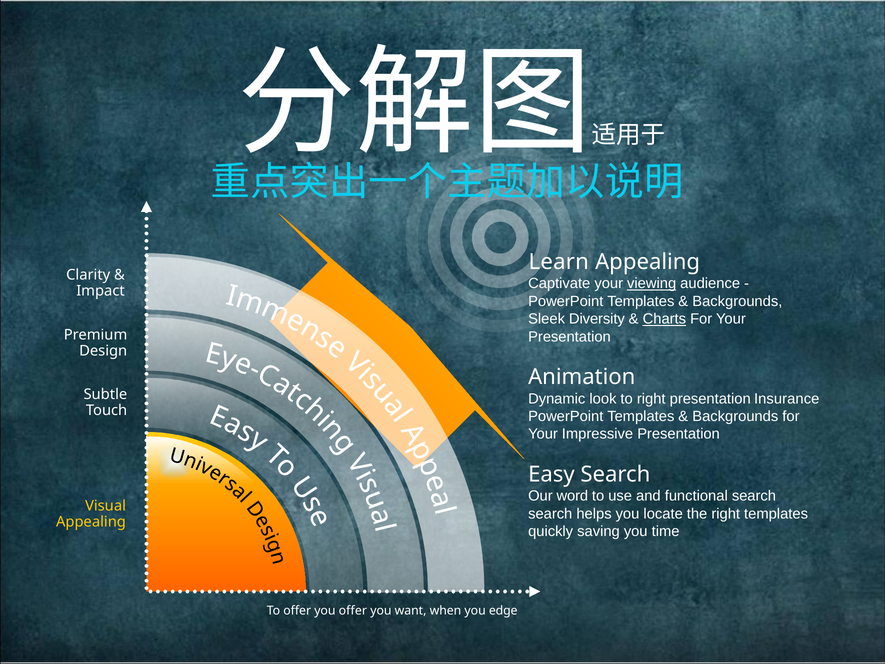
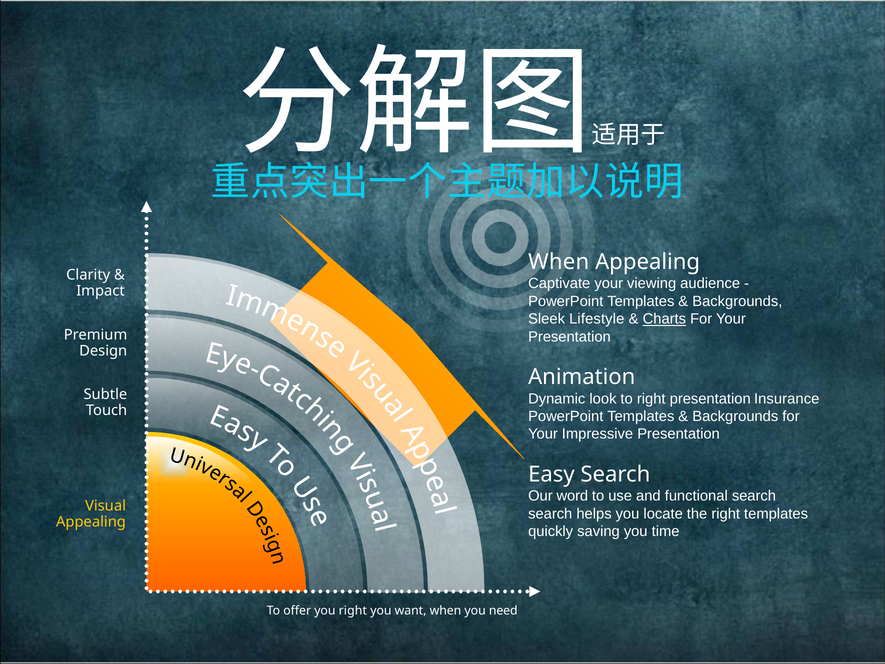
Learn at (559, 262): Learn -> When
viewing underline: present -> none
Diversity: Diversity -> Lifestyle
you offer: offer -> right
edge: edge -> need
